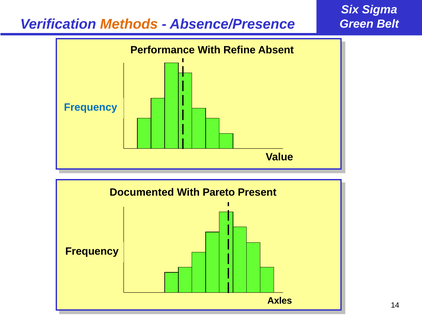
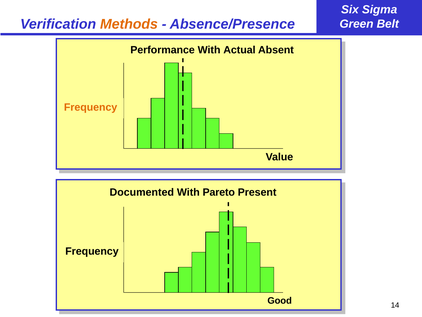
Refine: Refine -> Actual
Frequency at (91, 107) colour: blue -> orange
Axles: Axles -> Good
